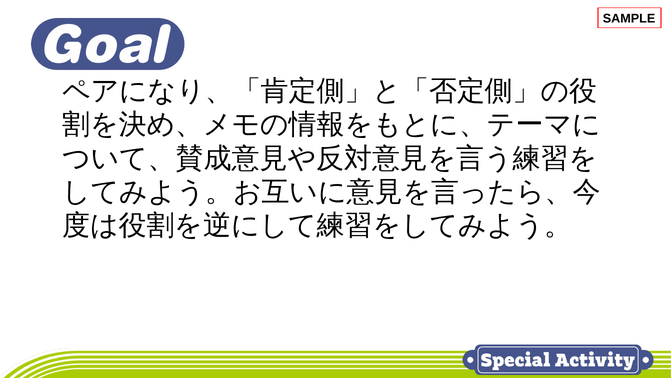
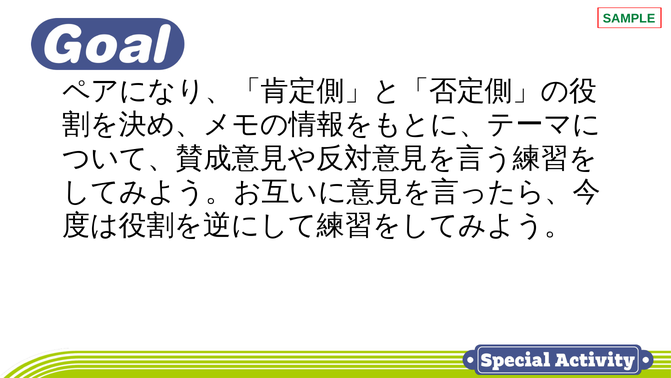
SAMPLE colour: black -> green
